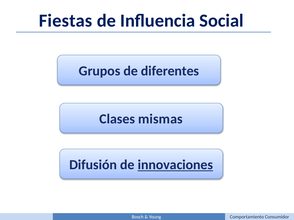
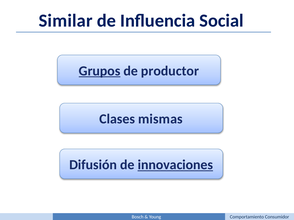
Fiestas: Fiestas -> Similar
Grupos underline: none -> present
diferentes: diferentes -> productor
